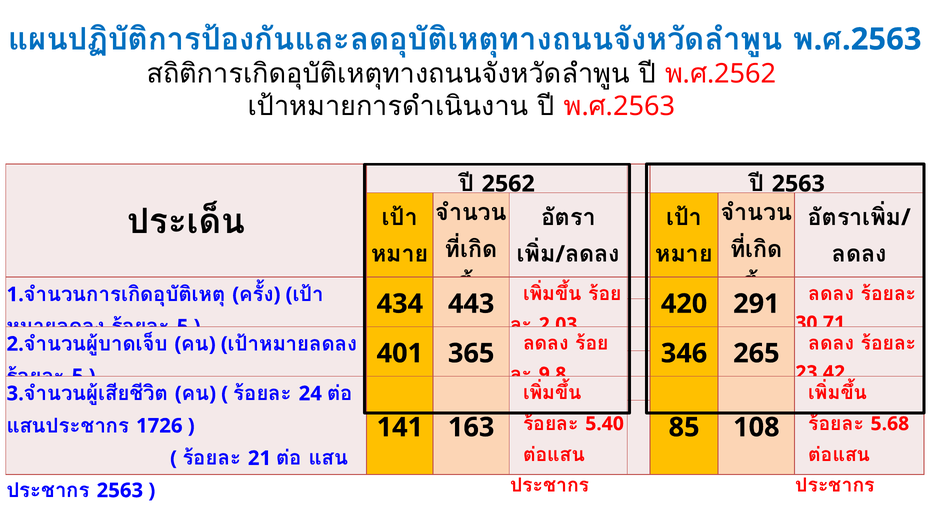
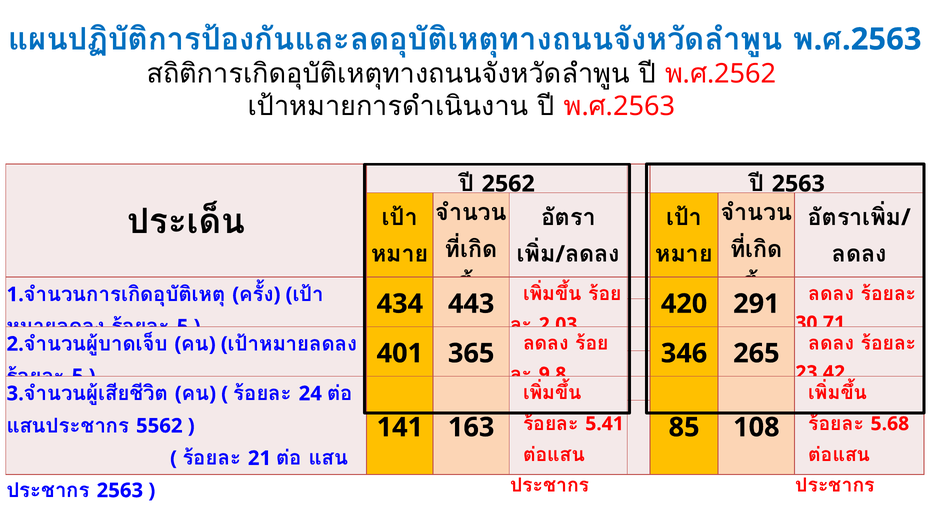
5.40: 5.40 -> 5.41
1726: 1726 -> 5562
